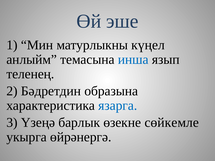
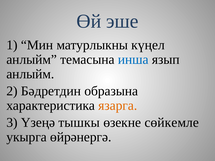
теленең at (30, 74): теленең -> анлыйм
язарга colour: blue -> orange
барлык: барлык -> тышкы
